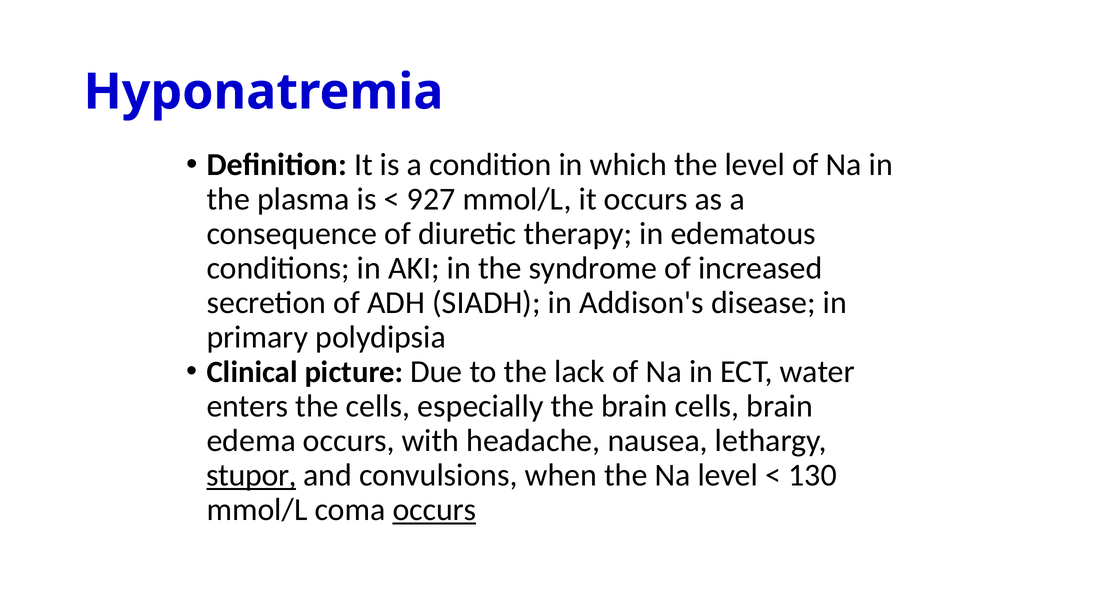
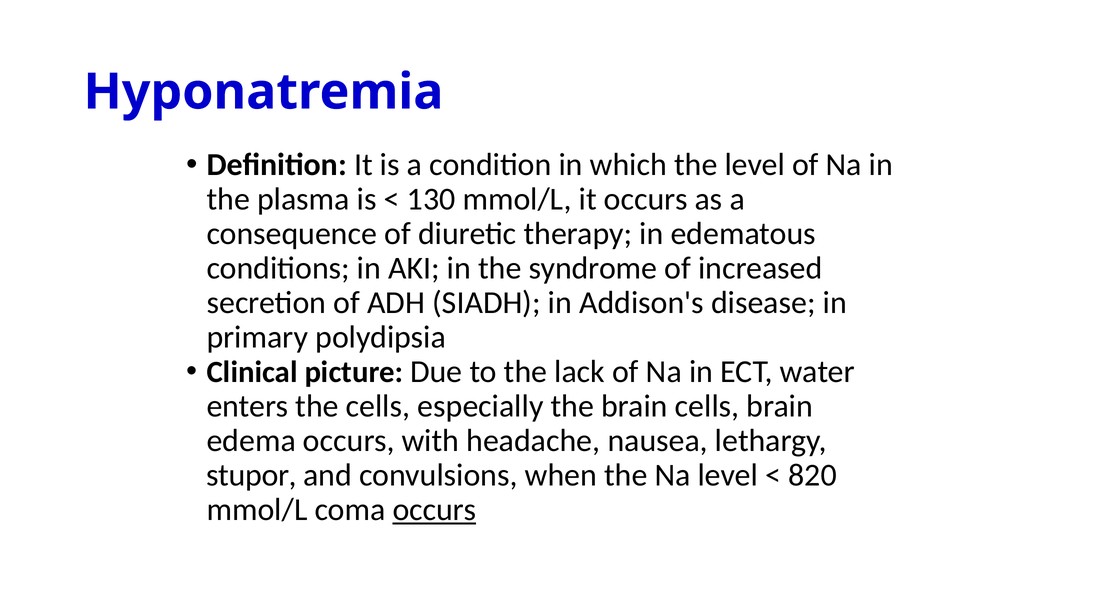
927: 927 -> 130
stupor underline: present -> none
130: 130 -> 820
